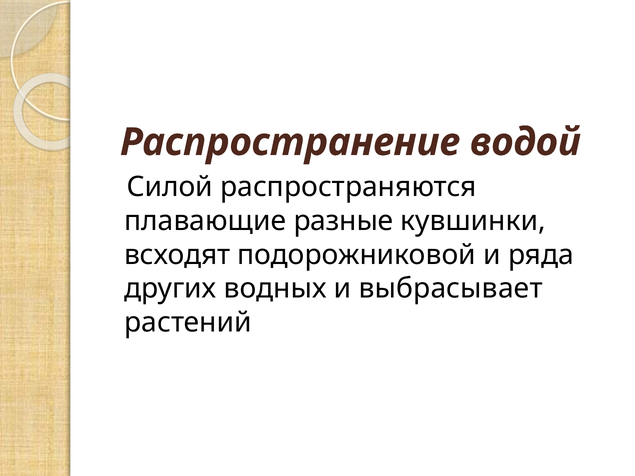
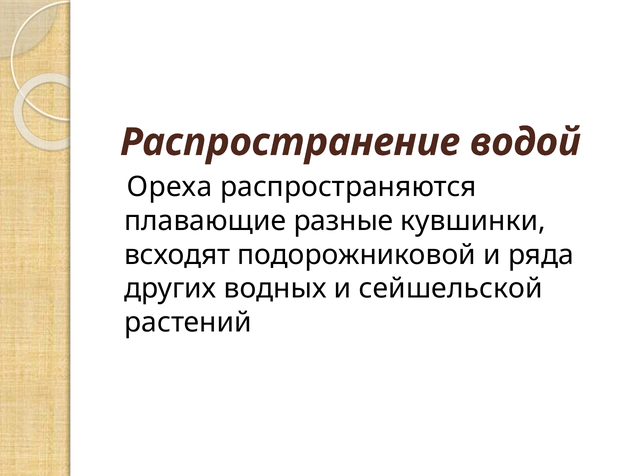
Силой: Силой -> Ореха
выбрасывает: выбрасывает -> сейшельской
